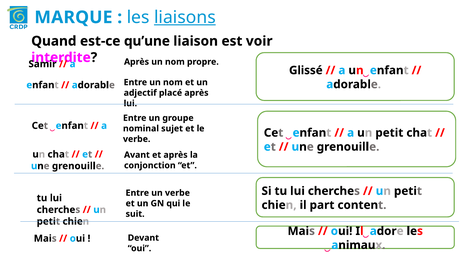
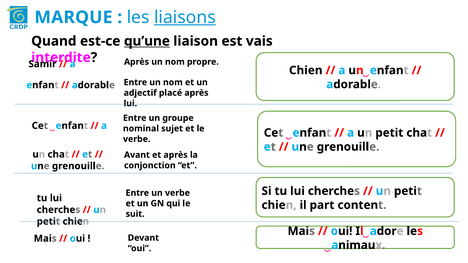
qu’une underline: none -> present
voir: voir -> vais
Glissé at (306, 70): Glissé -> Chien
